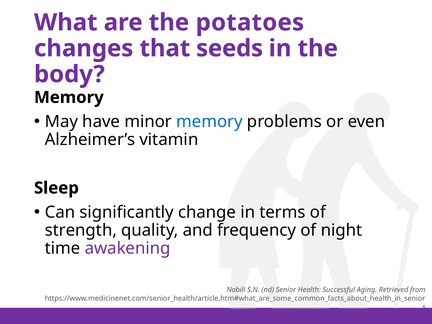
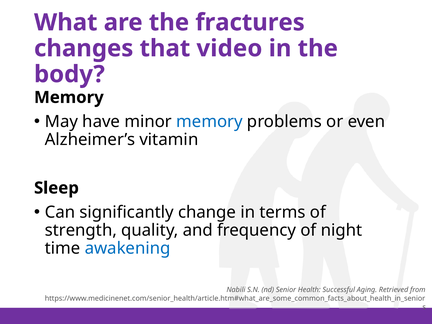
potatoes: potatoes -> fractures
seeds: seeds -> video
awakening colour: purple -> blue
